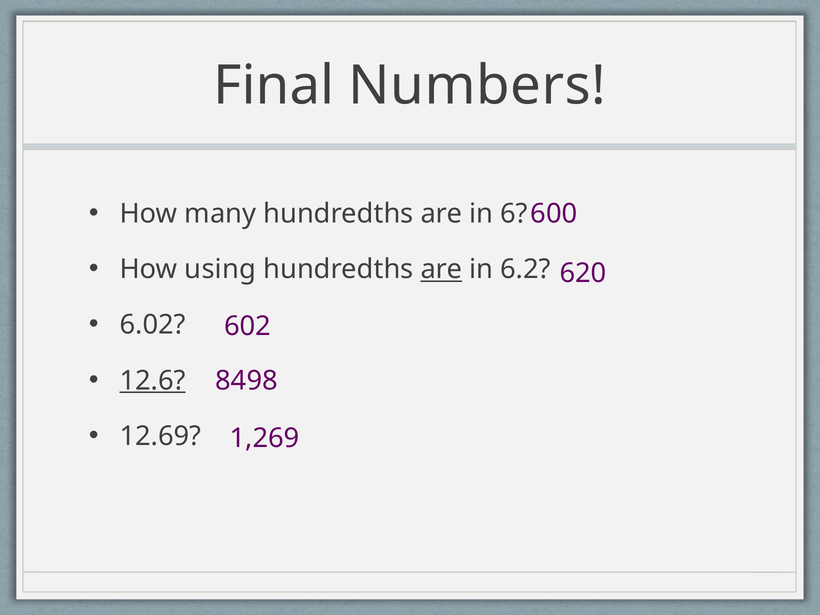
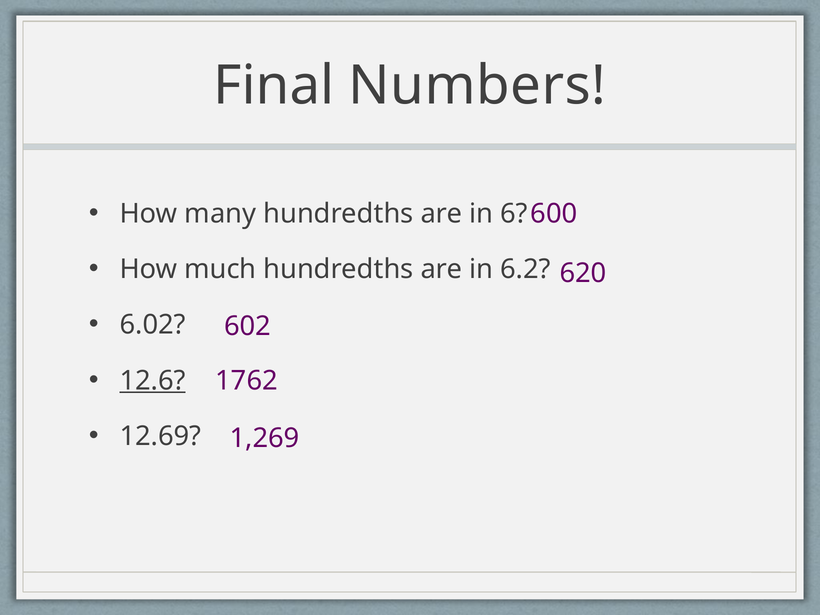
using: using -> much
are at (441, 269) underline: present -> none
8498: 8498 -> 1762
